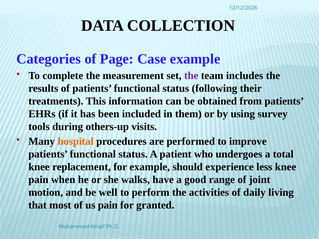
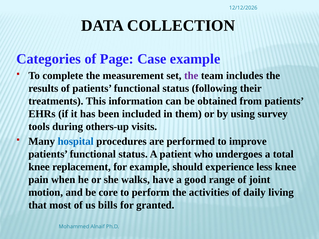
hospital colour: orange -> blue
well: well -> core
us pain: pain -> bills
